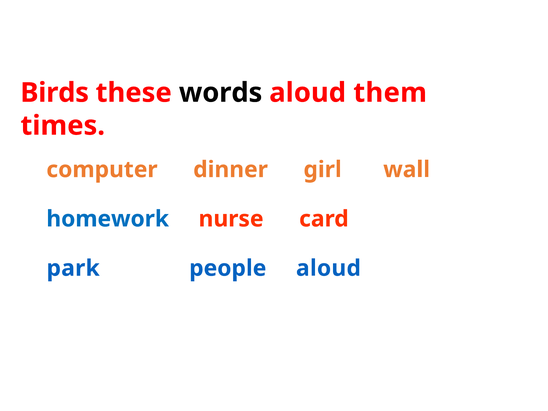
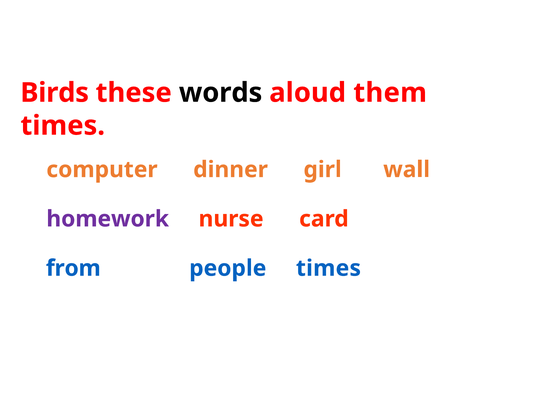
homework colour: blue -> purple
park: park -> from
people aloud: aloud -> times
